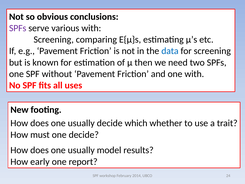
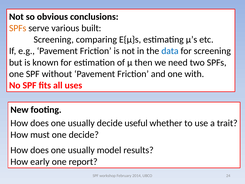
SPFs at (18, 28) colour: purple -> orange
various with: with -> built
which: which -> useful
